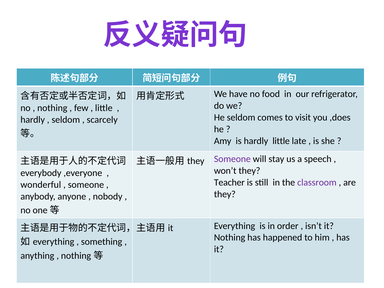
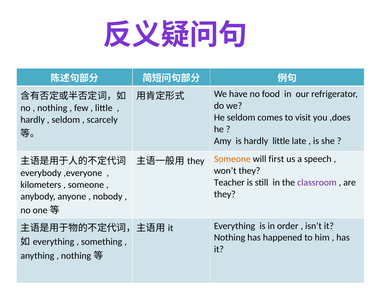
Someone at (232, 159) colour: purple -> orange
stay: stay -> first
wonderful: wonderful -> kilometers
